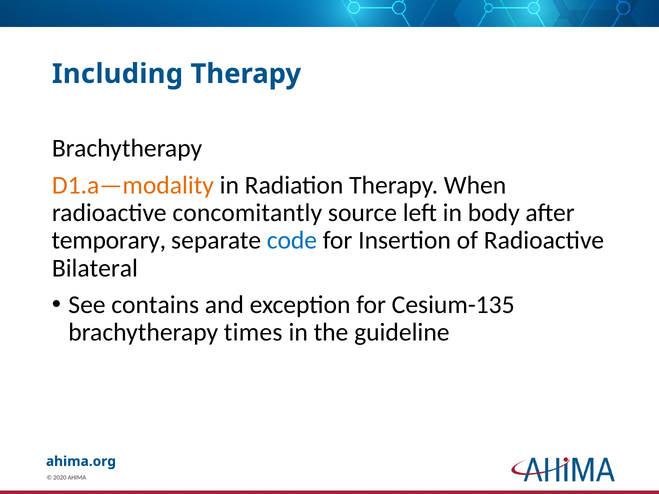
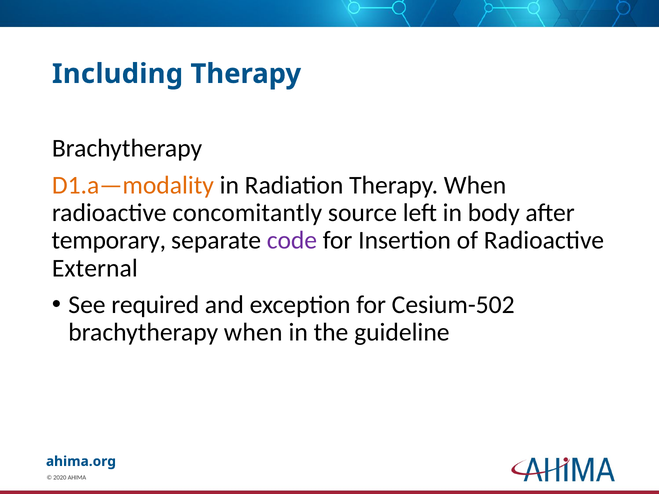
code colour: blue -> purple
Bilateral: Bilateral -> External
contains: contains -> required
Cesium-135: Cesium-135 -> Cesium-502
brachytherapy times: times -> when
